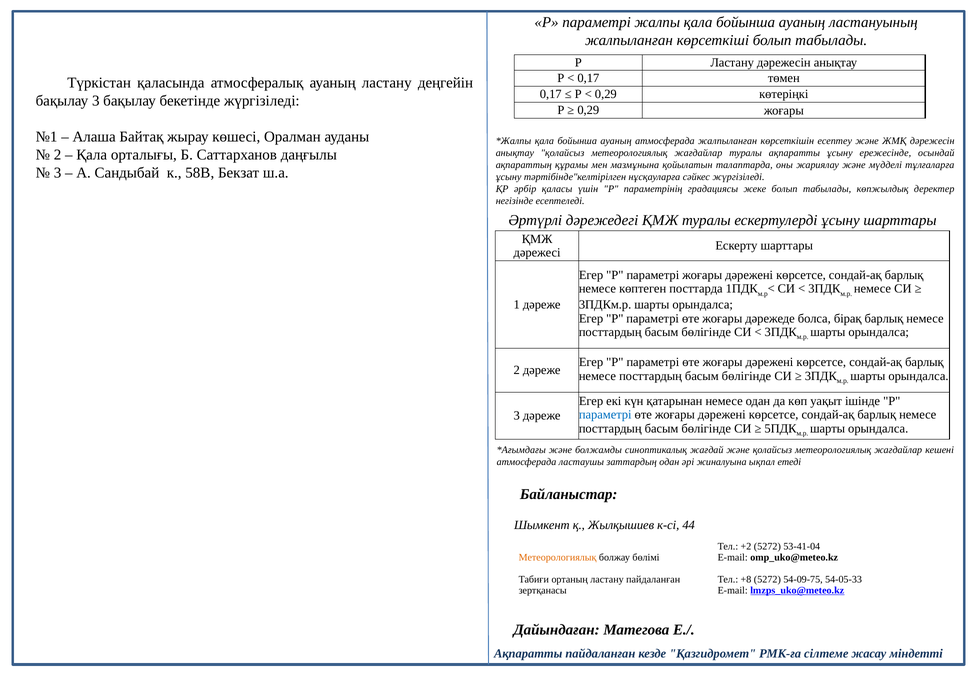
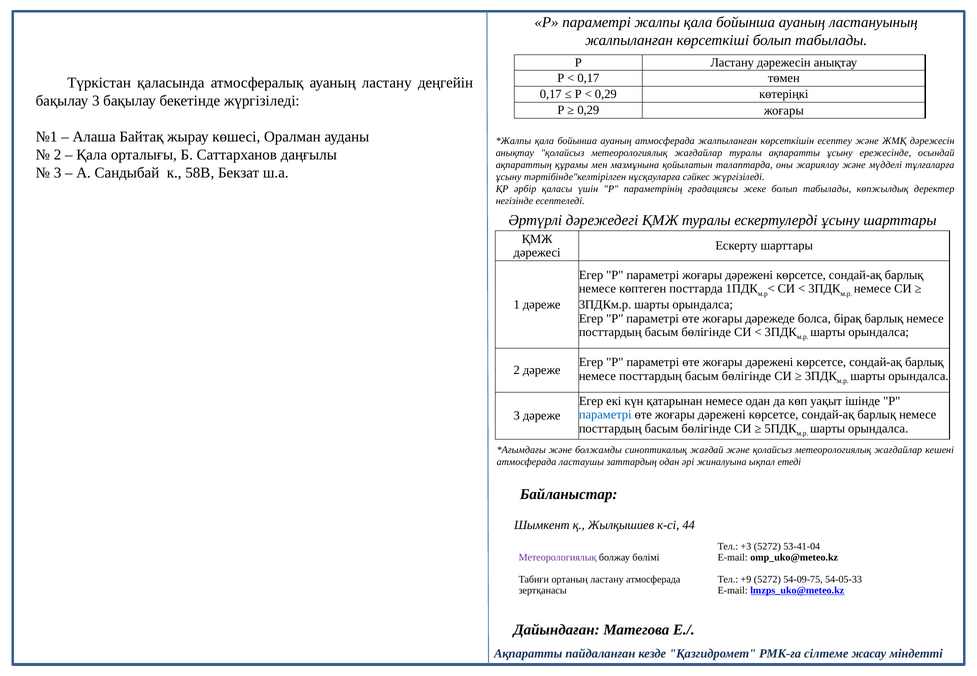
+2: +2 -> +3
Метеорологиялық at (558, 558) colour: orange -> purple
ластану пайдаланған: пайдаланған -> атмосферада
+8: +8 -> +9
